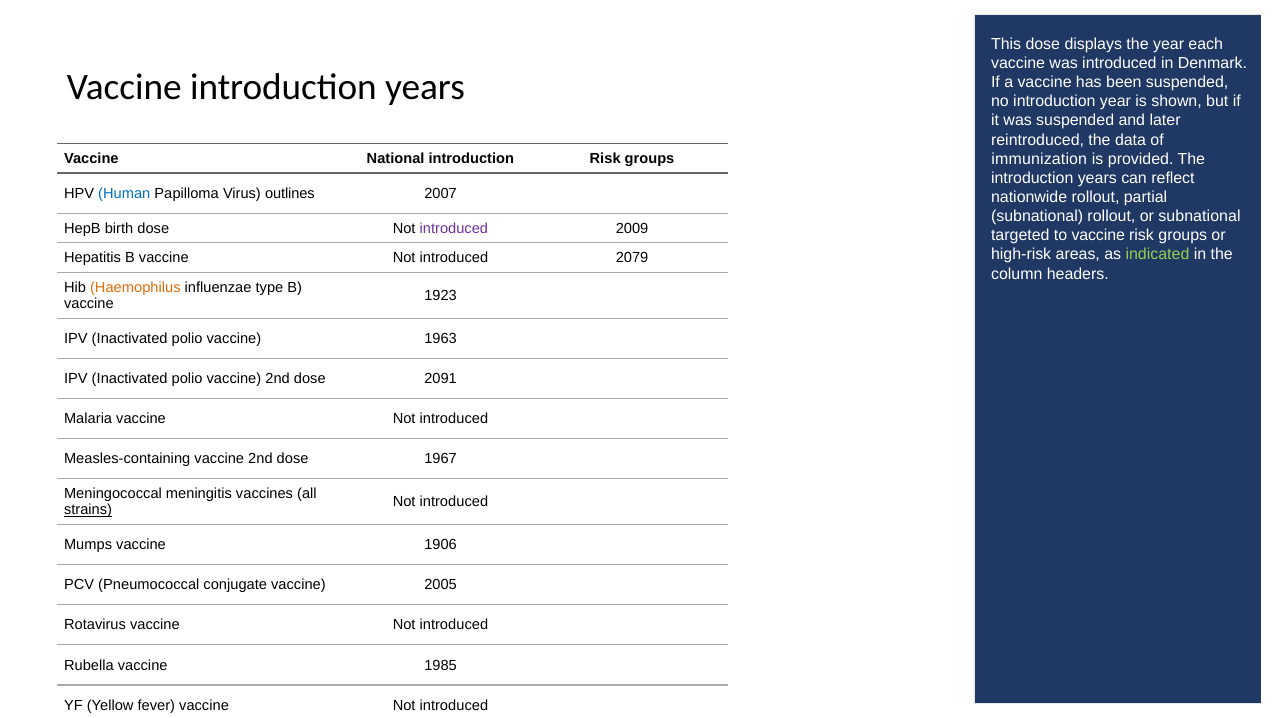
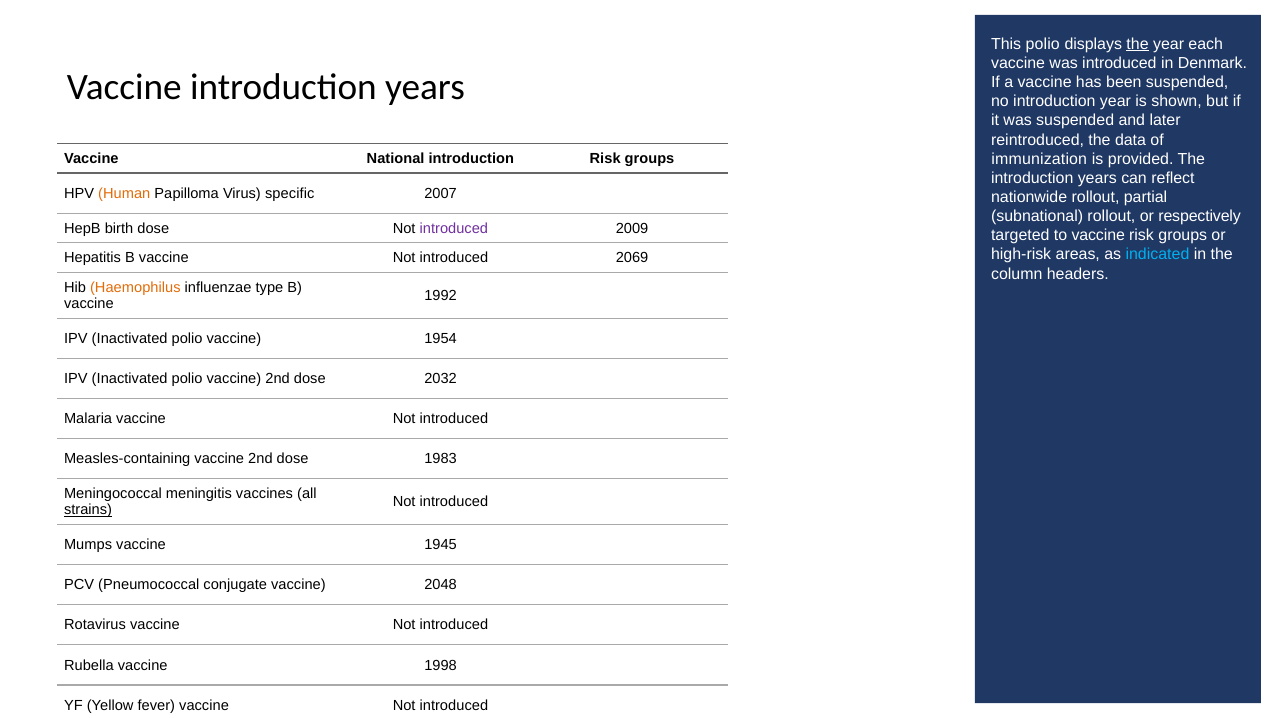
This dose: dose -> polio
the at (1138, 44) underline: none -> present
Human colour: blue -> orange
outlines: outlines -> specific
or subnational: subnational -> respectively
indicated colour: light green -> light blue
2079: 2079 -> 2069
1923: 1923 -> 1992
1963: 1963 -> 1954
2091: 2091 -> 2032
1967: 1967 -> 1983
1906: 1906 -> 1945
2005: 2005 -> 2048
1985: 1985 -> 1998
